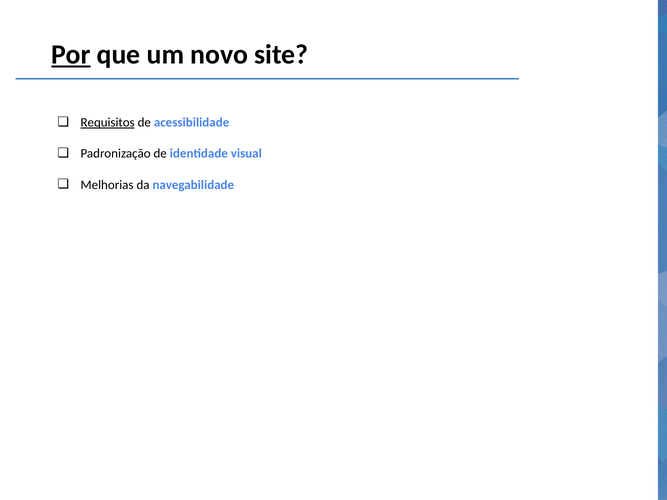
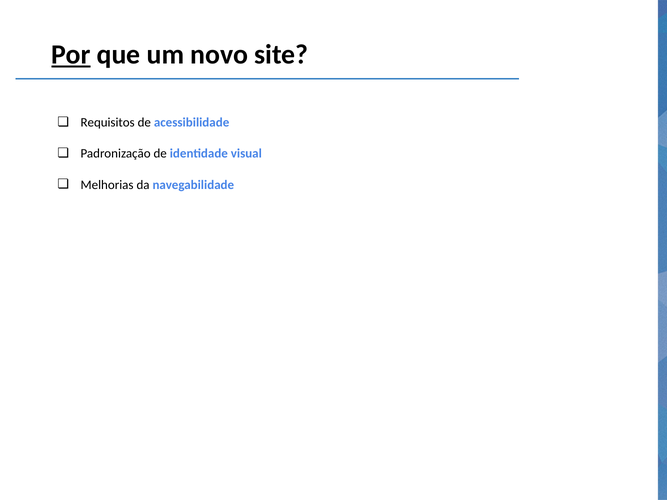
Requisitos underline: present -> none
